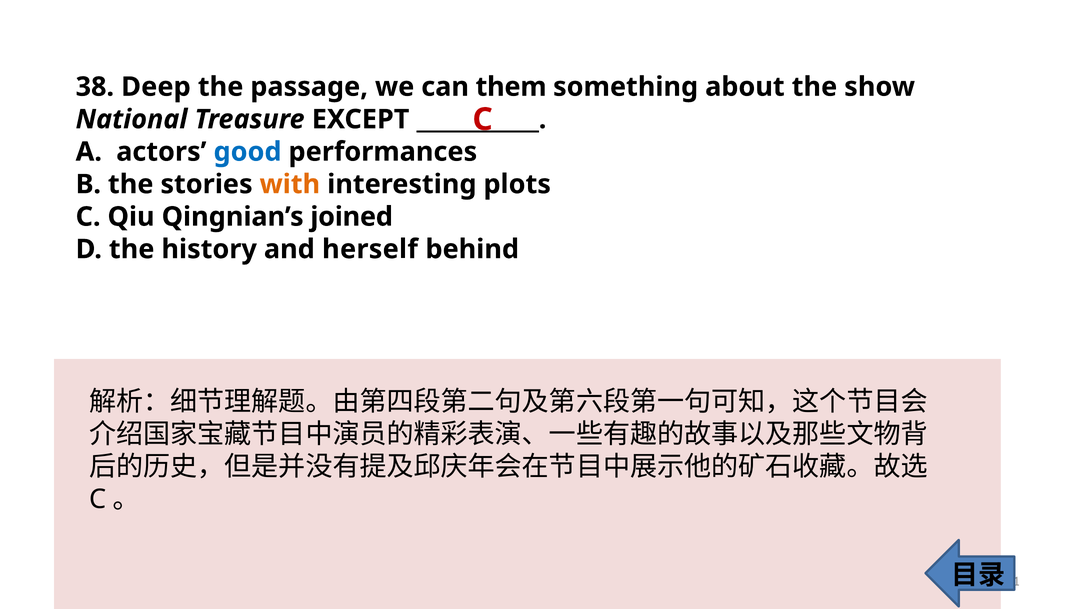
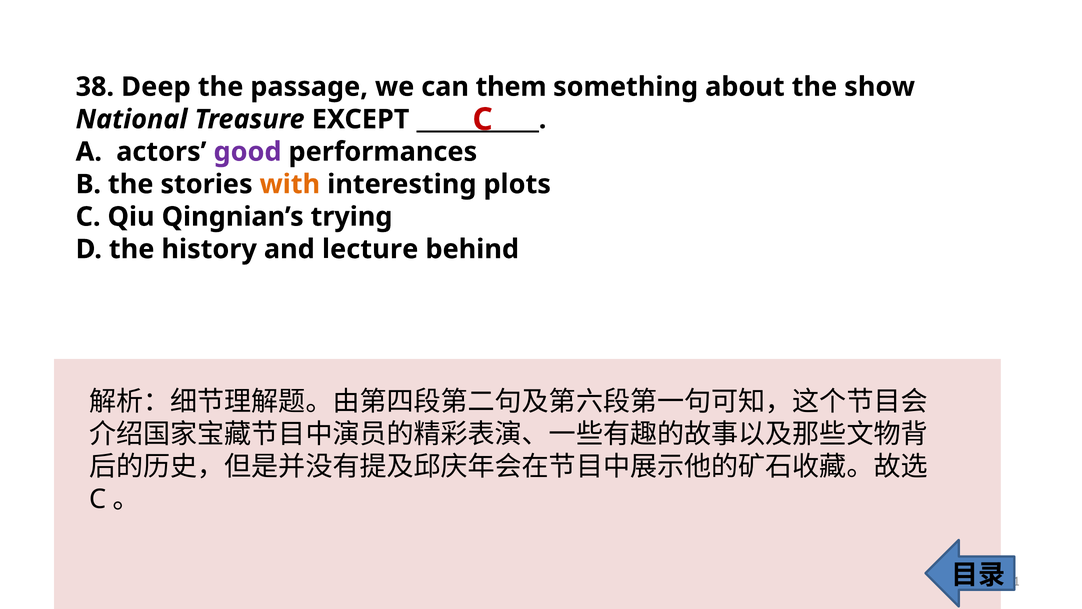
good colour: blue -> purple
joined: joined -> trying
herself: herself -> lecture
